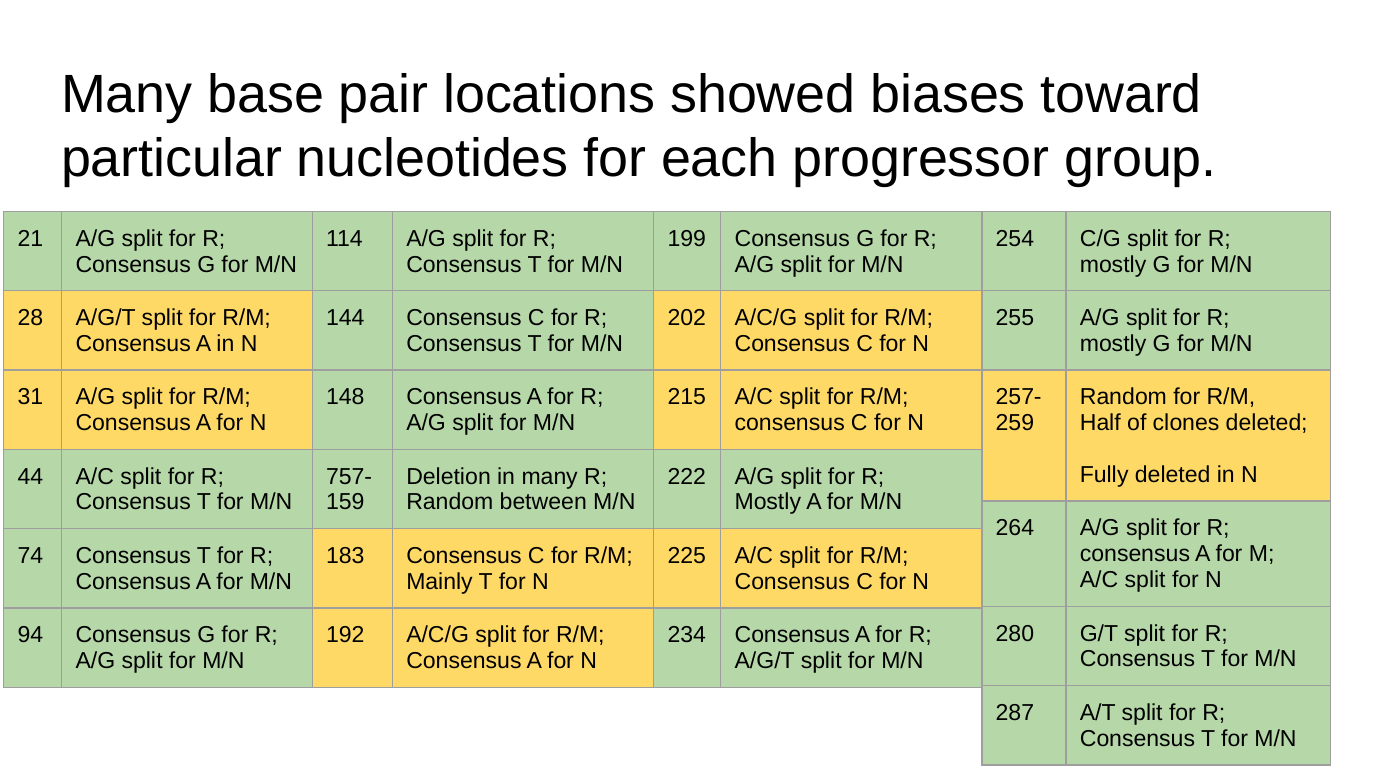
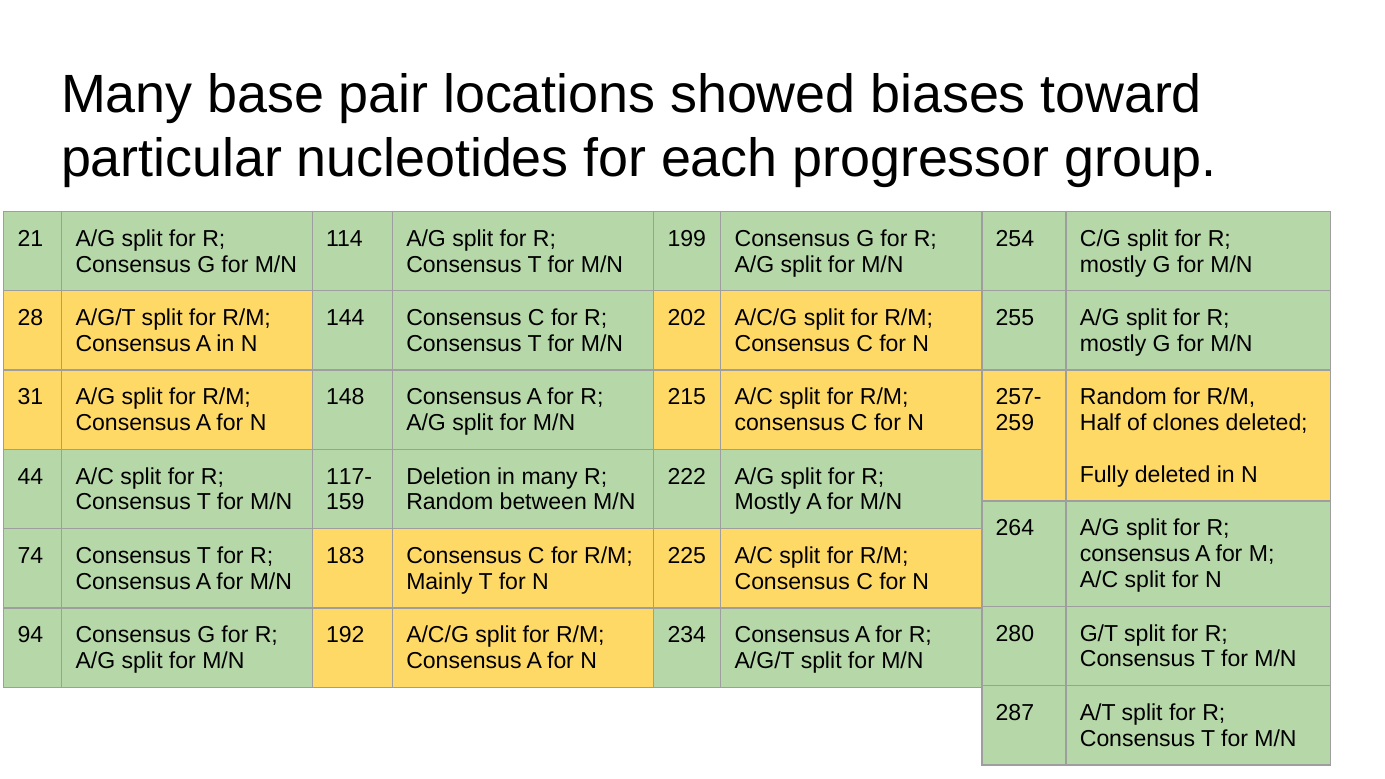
757-: 757- -> 117-
